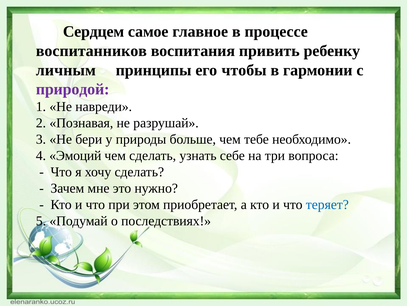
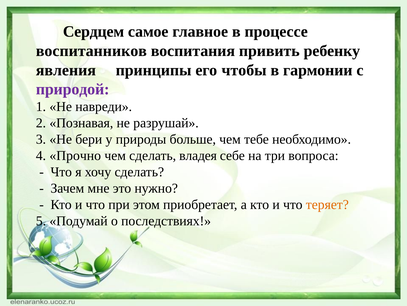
личным: личным -> явления
Эмоций: Эмоций -> Прочно
узнать: узнать -> владея
теряет colour: blue -> orange
